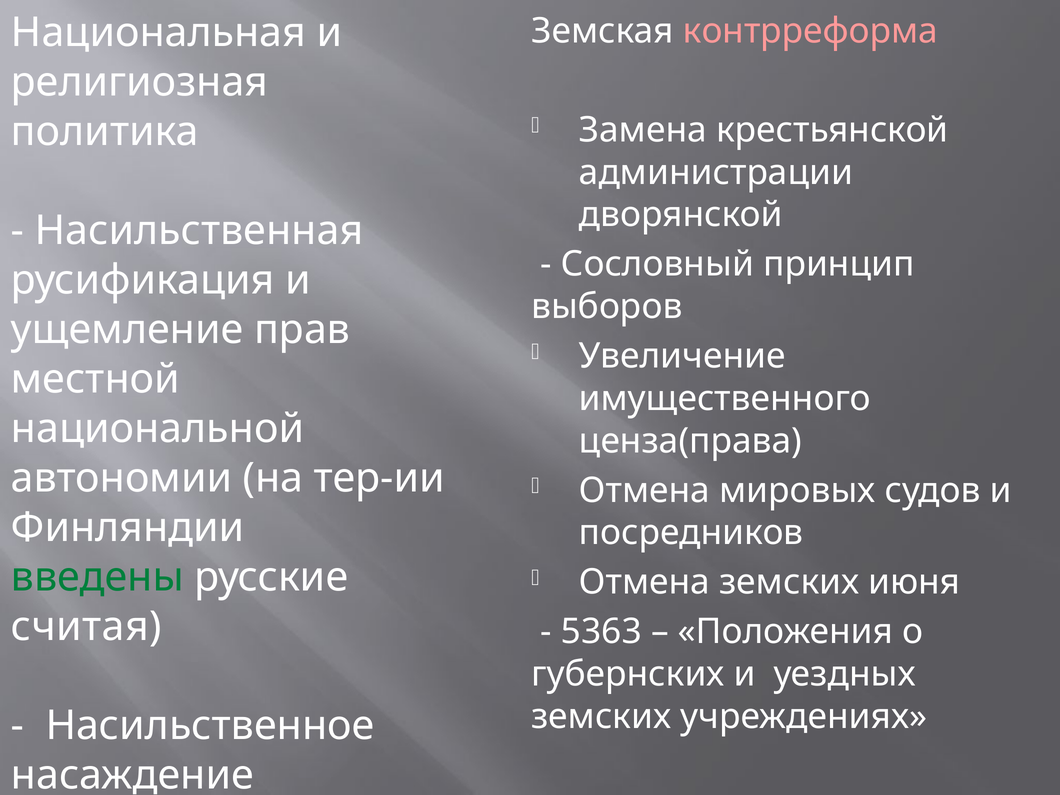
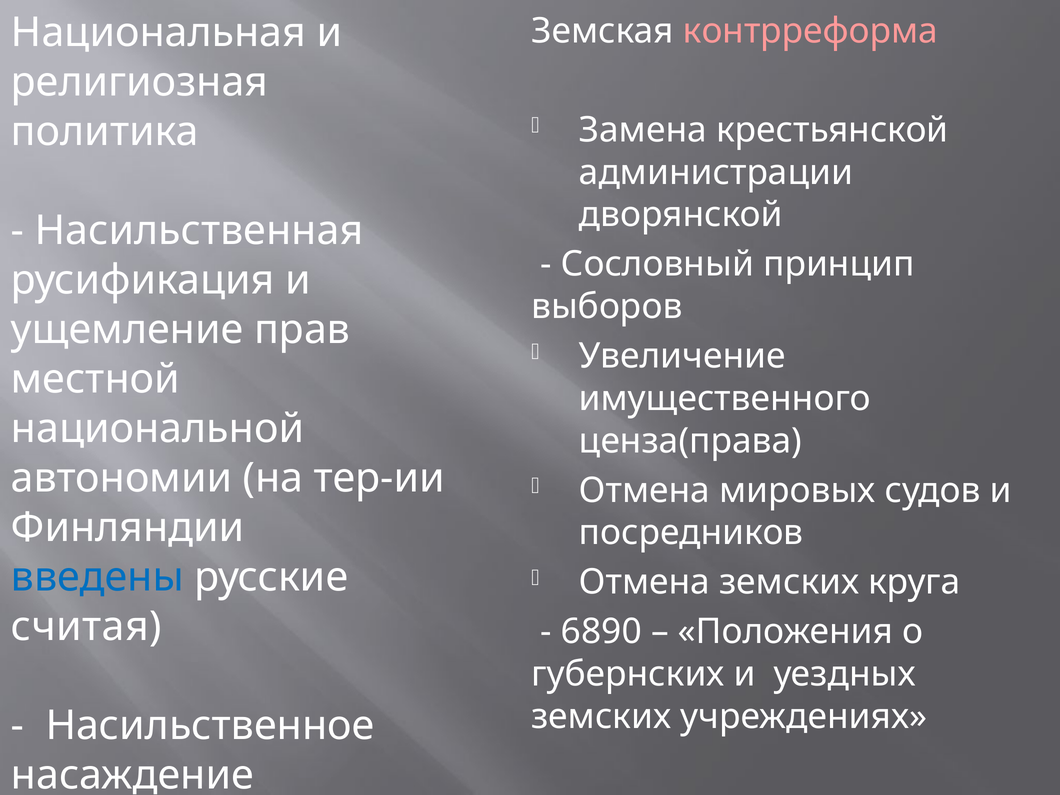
введены colour: green -> blue
июня: июня -> круга
5363: 5363 -> 6890
